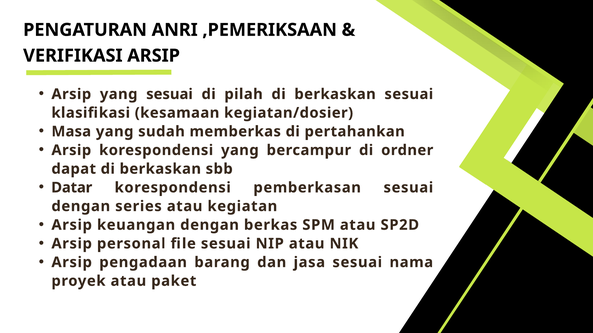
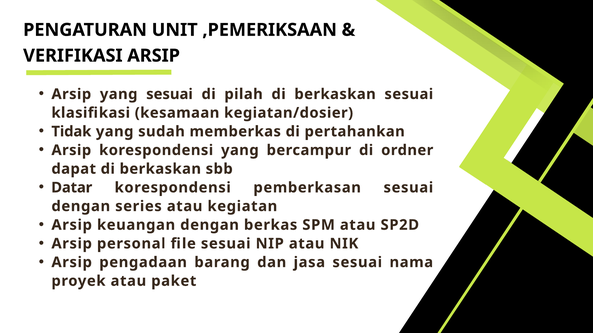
ANRI: ANRI -> UNIT
Masa: Masa -> Tidak
